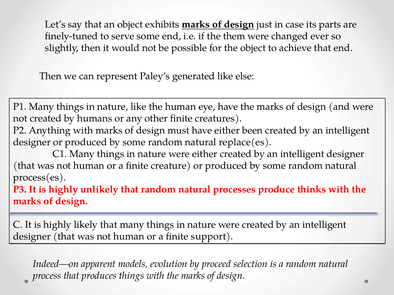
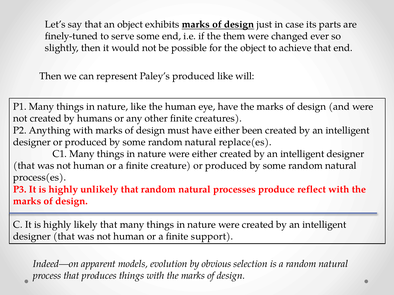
Paley’s generated: generated -> produced
else: else -> will
thinks: thinks -> reflect
proceed: proceed -> obvious
